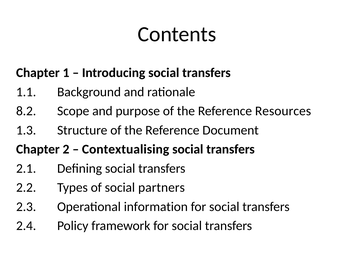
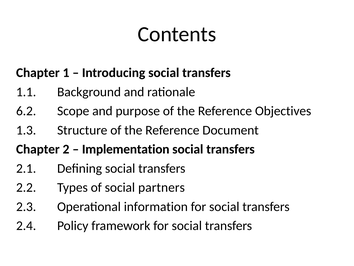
8.2: 8.2 -> 6.2
Resources: Resources -> Objectives
Contextualising: Contextualising -> Implementation
